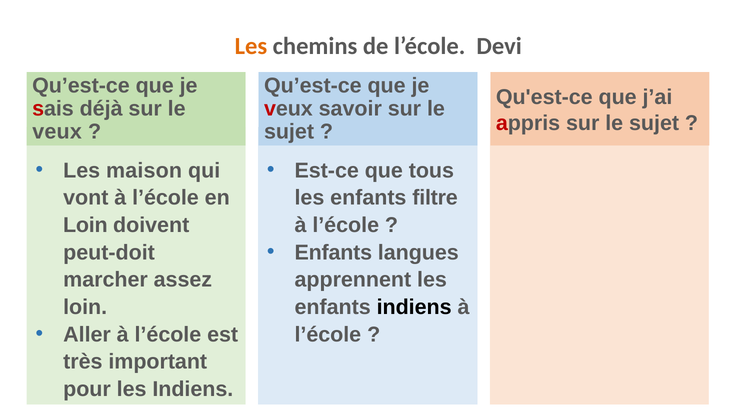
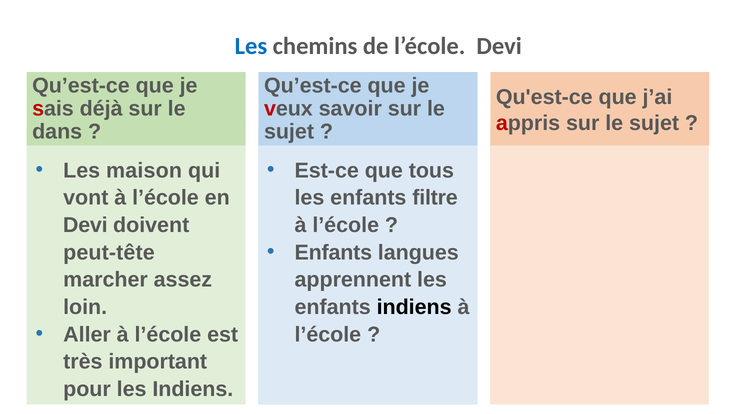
Les at (251, 46) colour: orange -> blue
veux at (57, 132): veux -> dans
Loin at (85, 225): Loin -> Devi
peut-doit: peut-doit -> peut-tête
